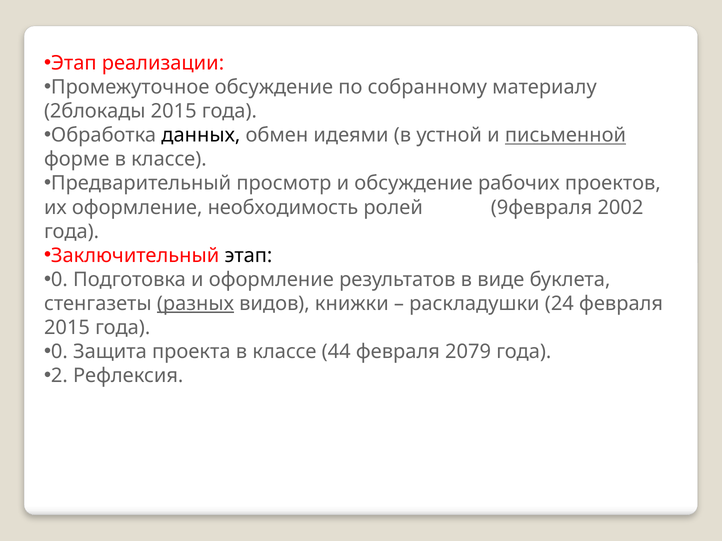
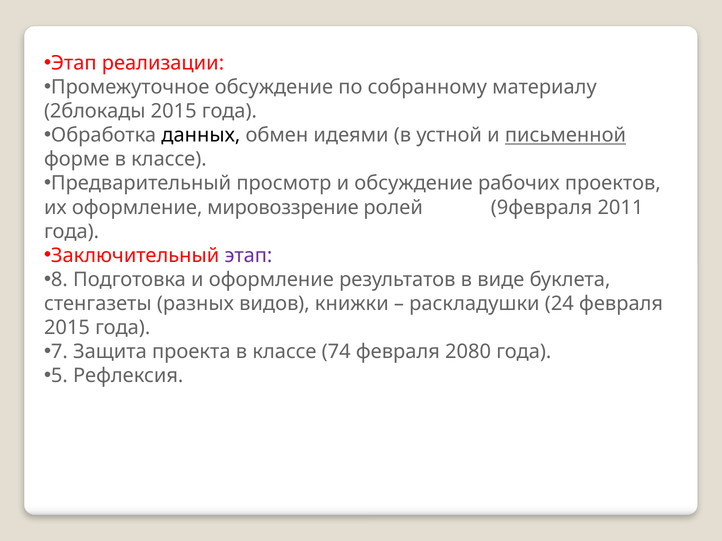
необходимость: необходимость -> мировоззрение
2002: 2002 -> 2011
этап at (248, 256) colour: black -> purple
0 at (59, 280): 0 -> 8
разных underline: present -> none
0 at (59, 352): 0 -> 7
44: 44 -> 74
2079: 2079 -> 2080
2: 2 -> 5
